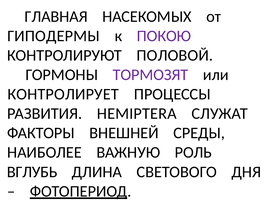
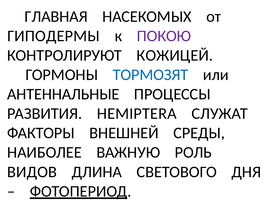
ПОЛОВОЙ: ПОЛОВОЙ -> КОЖИЦЕЙ
ТОРМОЗЯТ colour: purple -> blue
КОНТРОЛИРУЕТ: КОНТРОЛИРУЕТ -> АНТЕННАЛЬНЫЕ
ВГЛУБЬ: ВГЛУБЬ -> ВИДОВ
